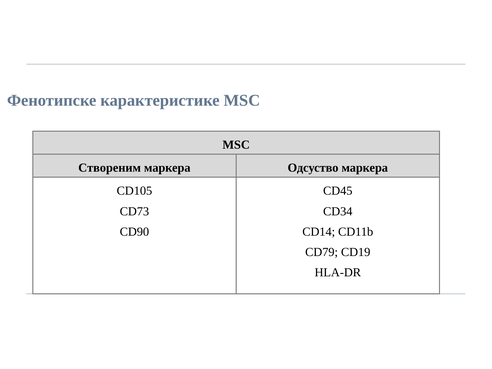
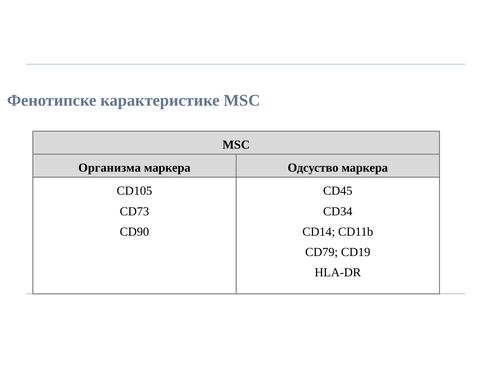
Створеним: Створеним -> Организма
